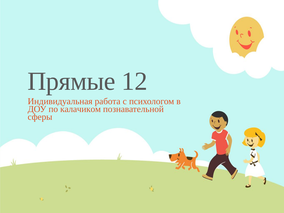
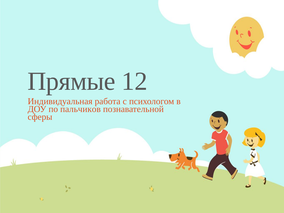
калачиком: калачиком -> пальчиков
